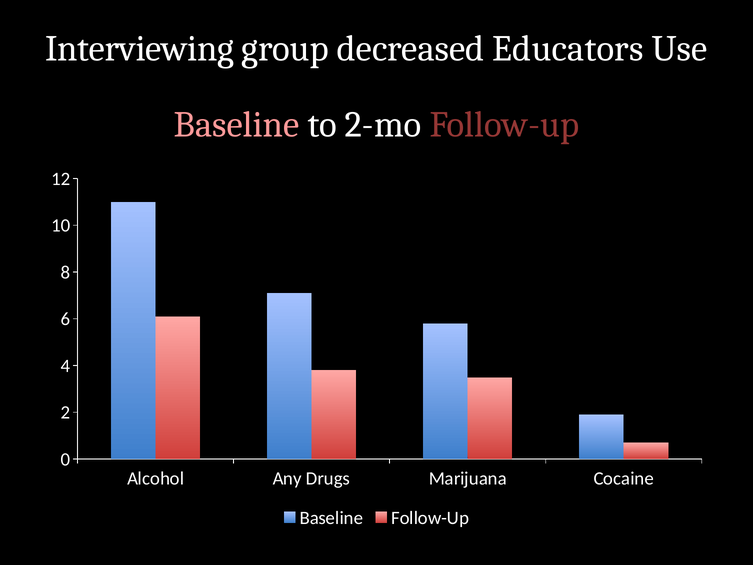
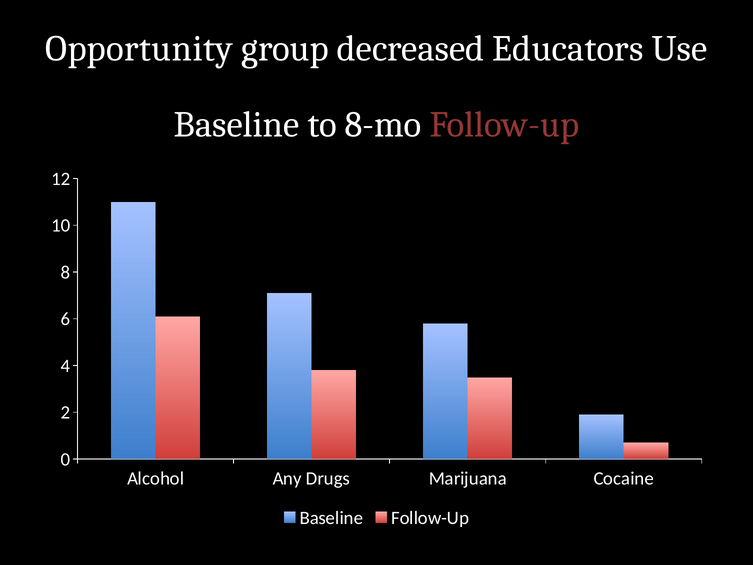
Interviewing: Interviewing -> Opportunity
Baseline at (237, 124) colour: pink -> white
2-mo: 2-mo -> 8-mo
